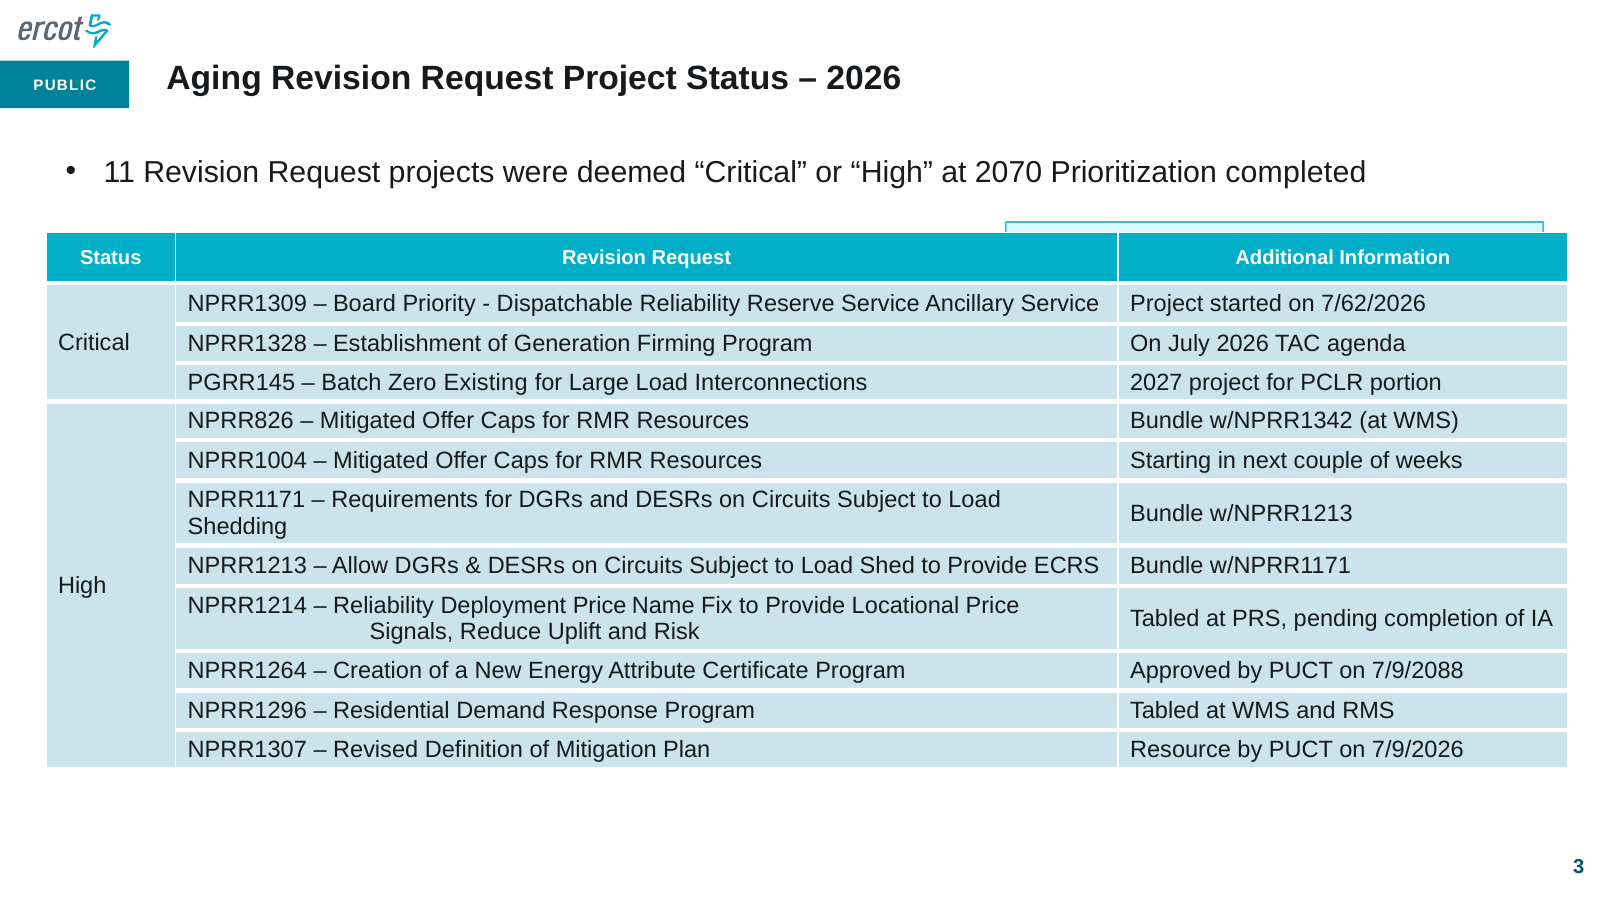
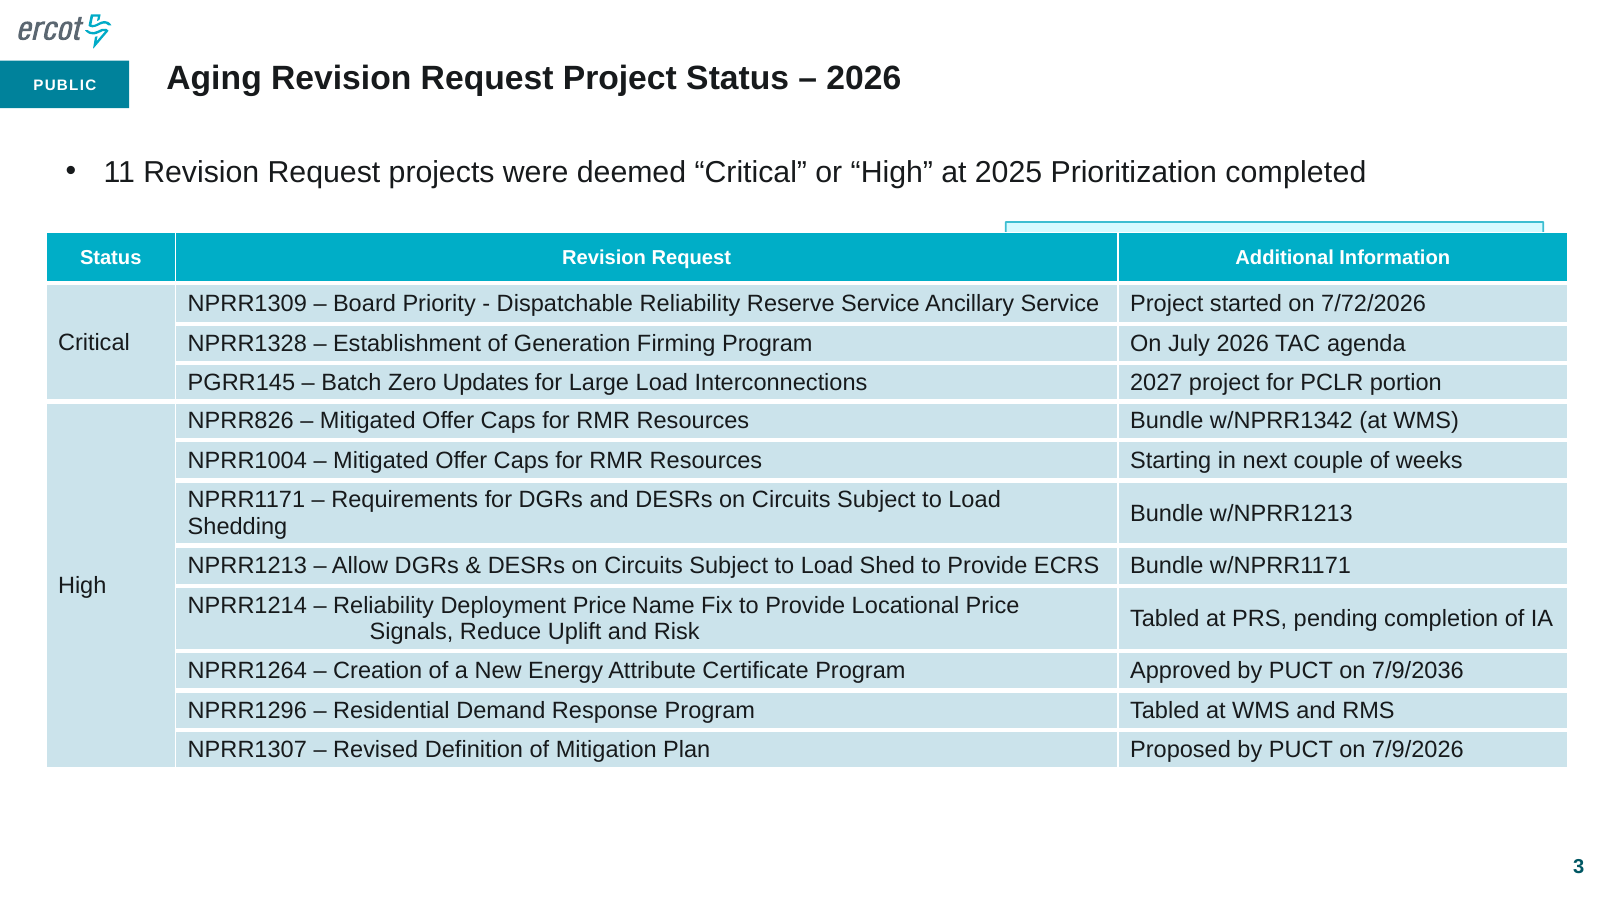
2070: 2070 -> 2025
7/62/2026: 7/62/2026 -> 7/72/2026
Existing: Existing -> Updates
7/9/2088: 7/9/2088 -> 7/9/2036
Resource: Resource -> Proposed
